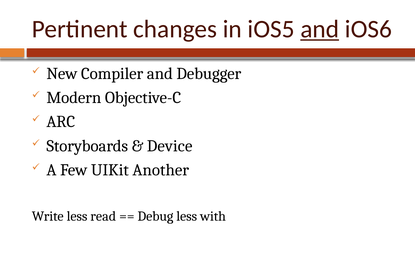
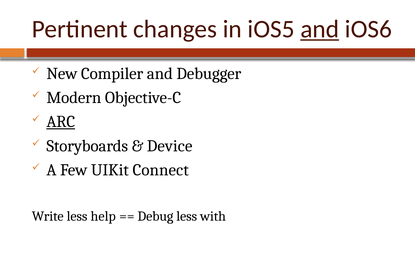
ARC underline: none -> present
Another: Another -> Connect
read: read -> help
